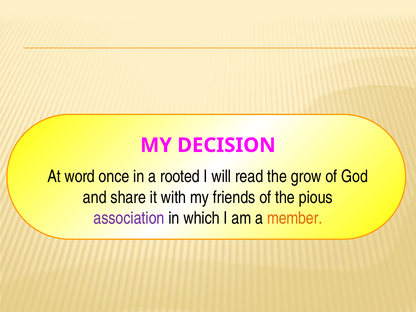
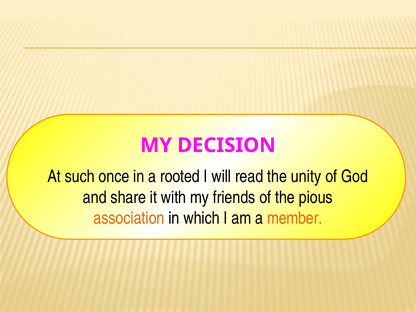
word: word -> such
grow: grow -> unity
association colour: purple -> orange
